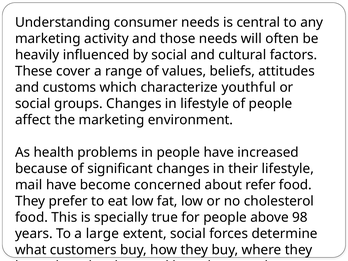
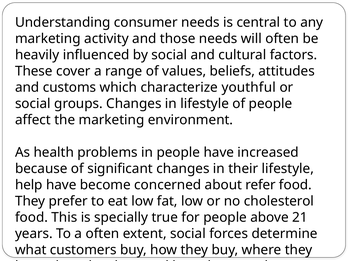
mail: mail -> help
98: 98 -> 21
a large: large -> often
